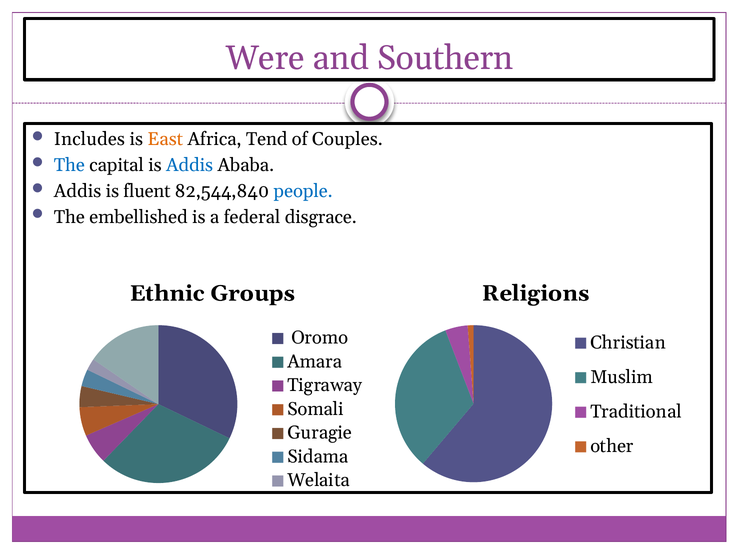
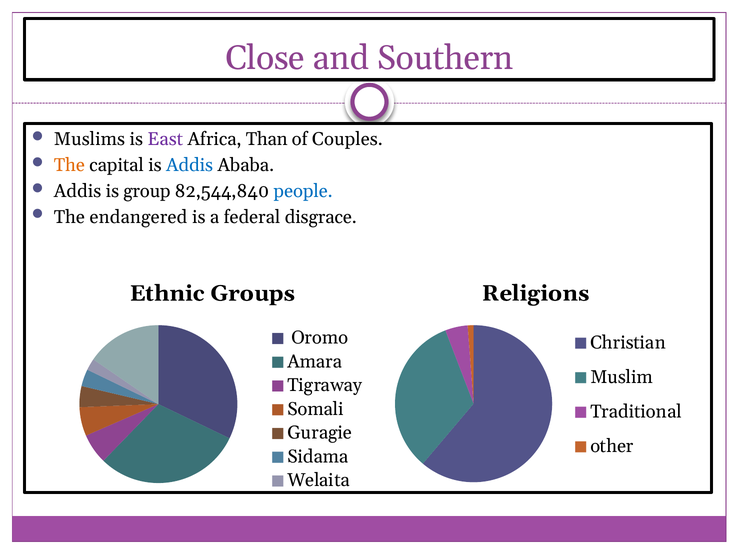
Were: Were -> Close
Includes: Includes -> Muslims
East colour: orange -> purple
Tend: Tend -> Than
The at (69, 165) colour: blue -> orange
fluent: fluent -> group
embellished: embellished -> endangered
